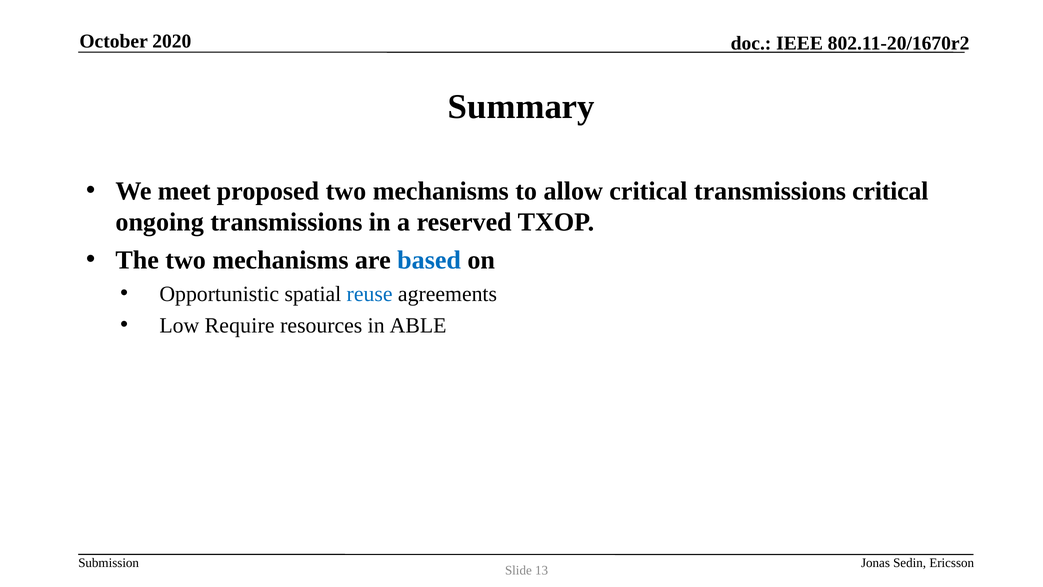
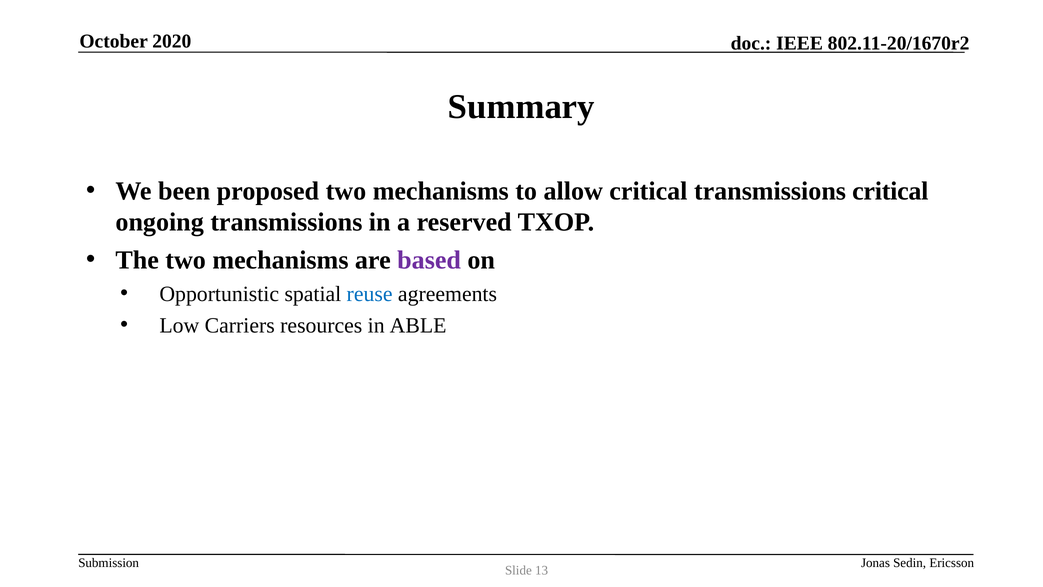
meet: meet -> been
based colour: blue -> purple
Require: Require -> Carriers
